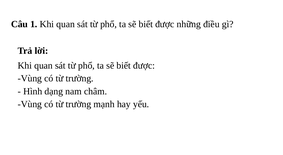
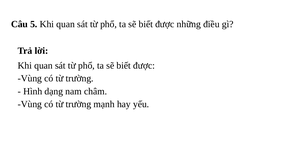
1: 1 -> 5
